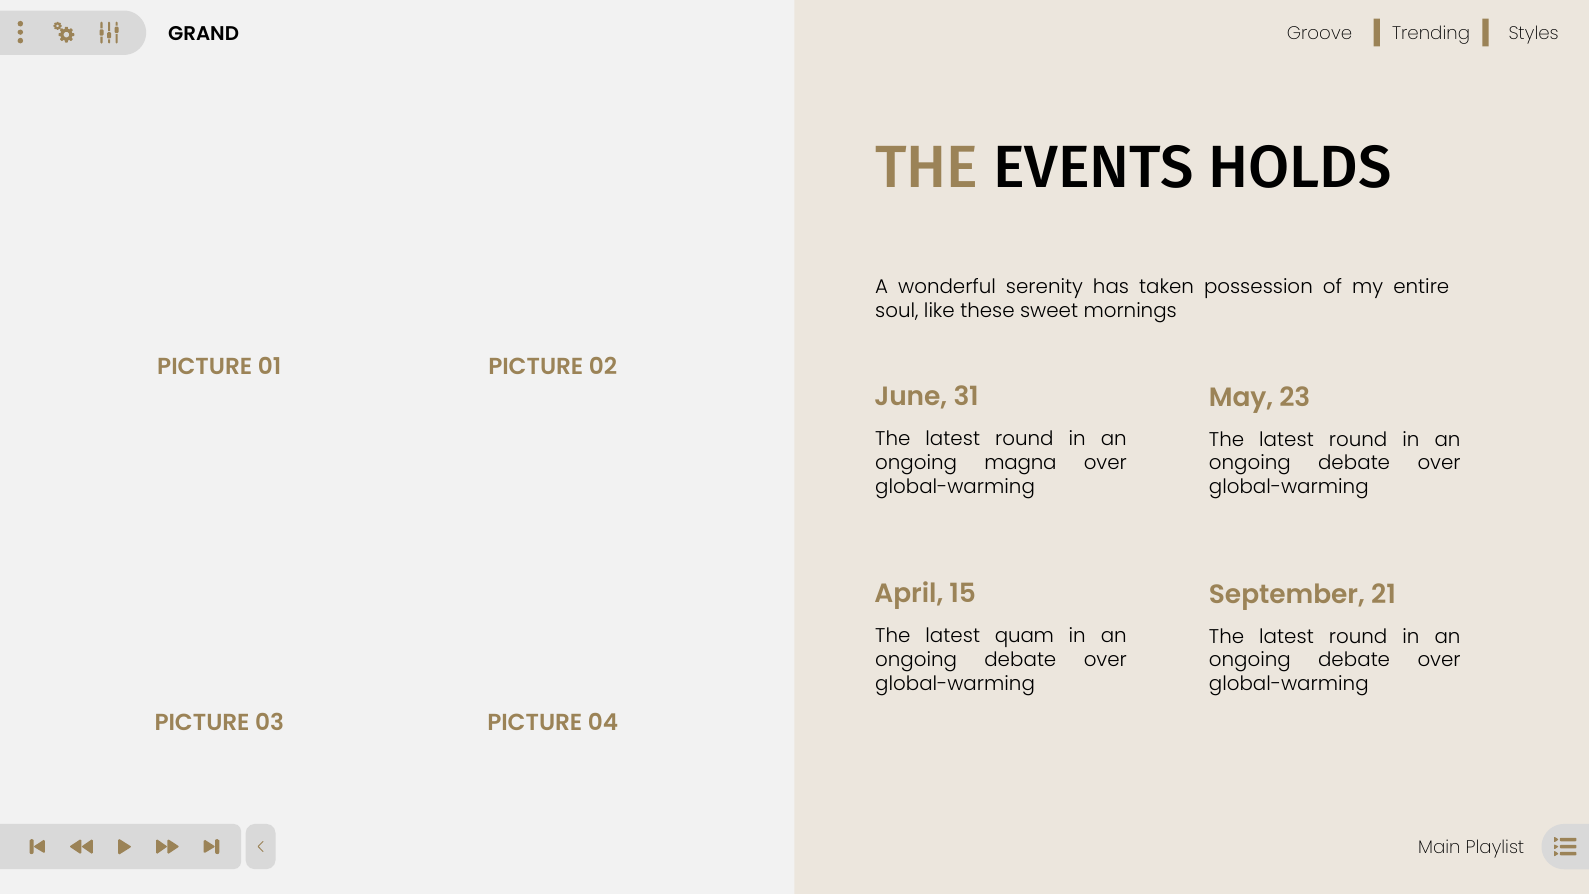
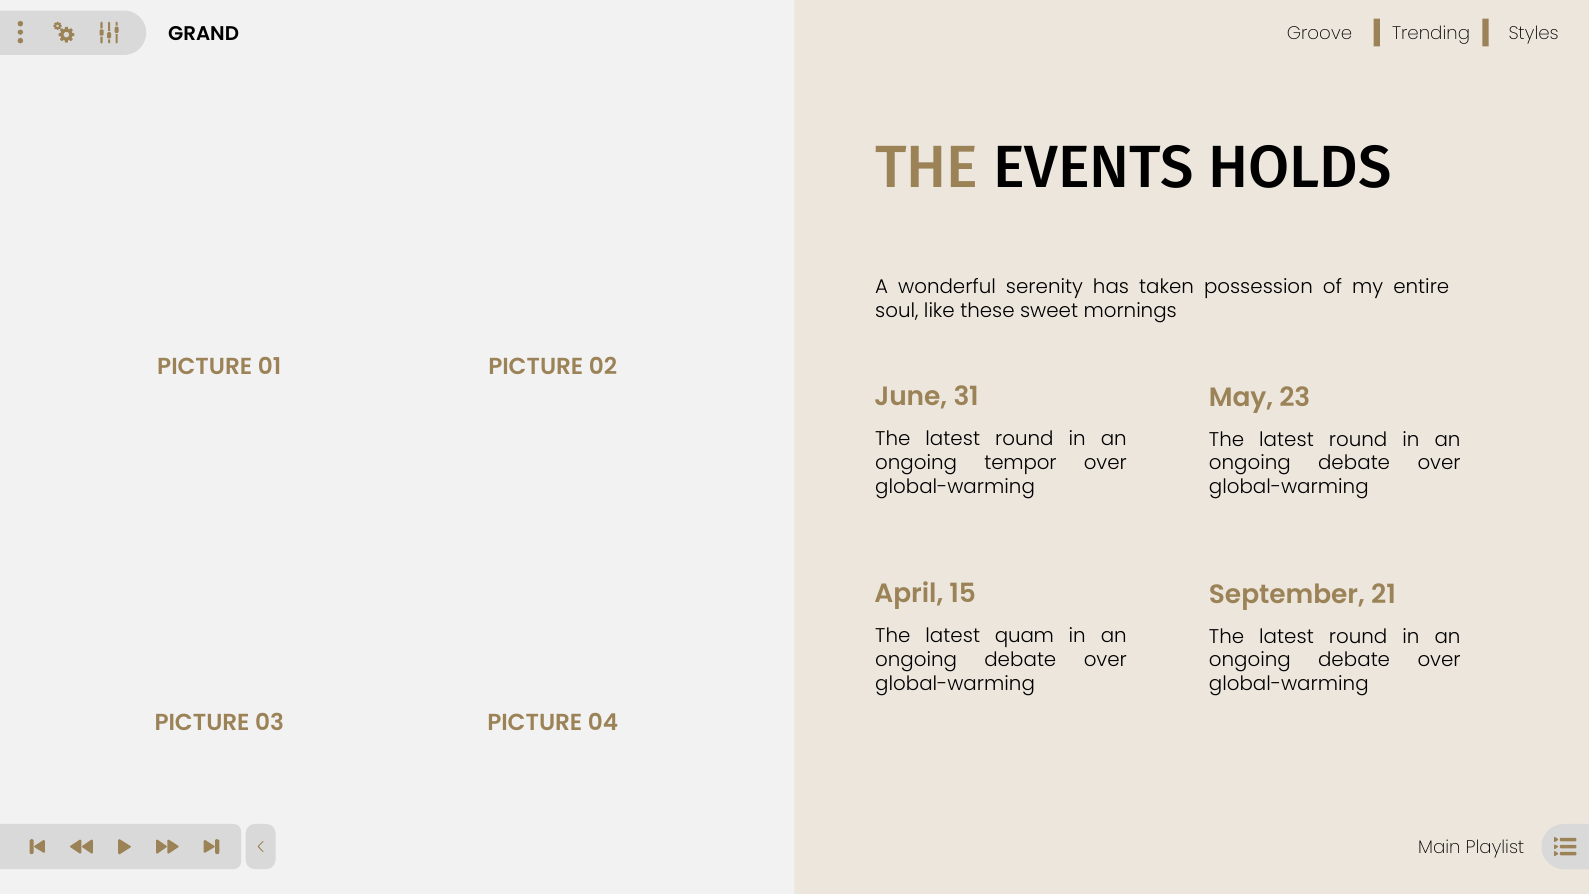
magna: magna -> tempor
